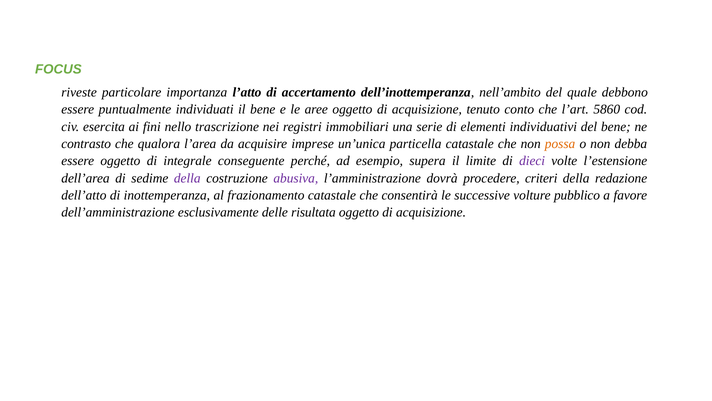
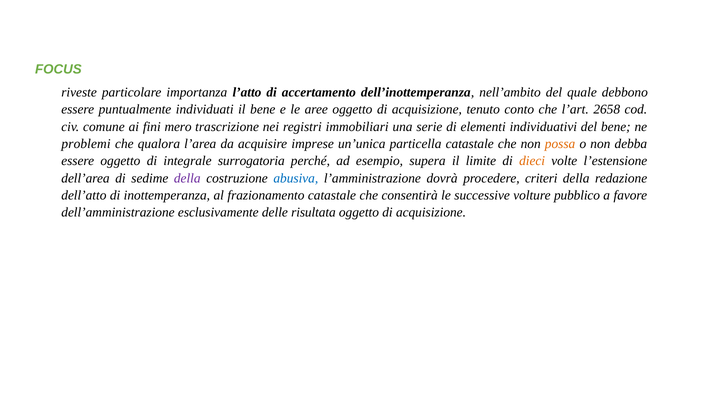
5860: 5860 -> 2658
esercita: esercita -> comune
nello: nello -> mero
contrasto: contrasto -> problemi
conseguente: conseguente -> surrogatoria
dieci colour: purple -> orange
abusiva colour: purple -> blue
